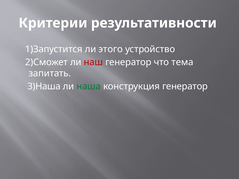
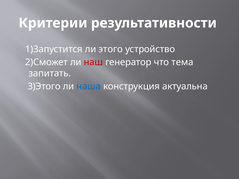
3)Наша: 3)Наша -> 3)Этого
наша colour: green -> blue
конструкция генератор: генератор -> актуальна
